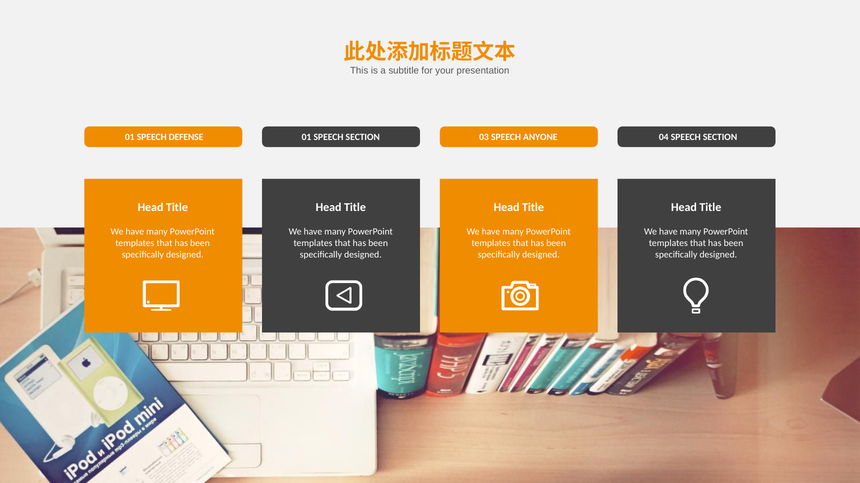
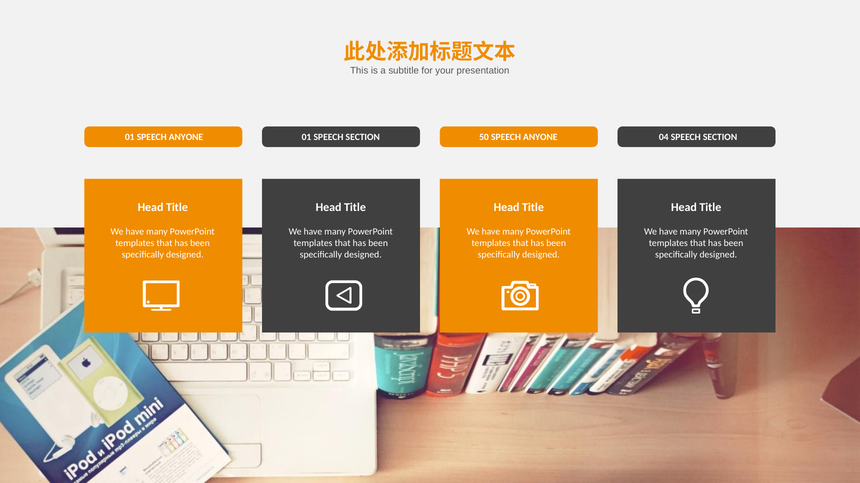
01 SPEECH DEFENSE: DEFENSE -> ANYONE
03: 03 -> 50
